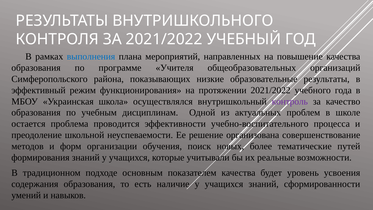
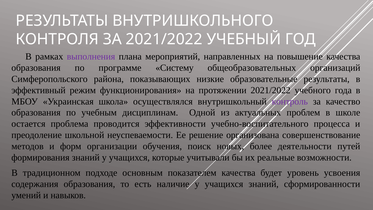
выполнения colour: blue -> purple
Учителя: Учителя -> Систему
тематические: тематические -> деятельности
